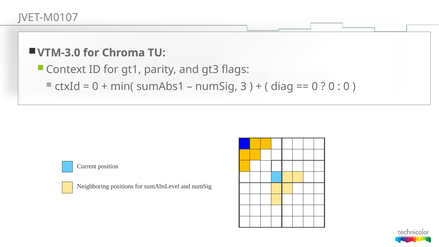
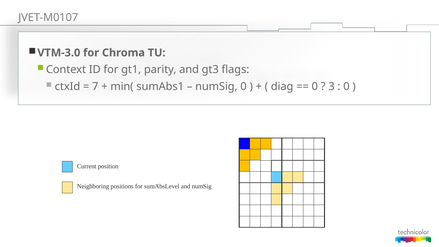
0 at (95, 86): 0 -> 7
numSig 3: 3 -> 0
0 at (331, 86): 0 -> 3
